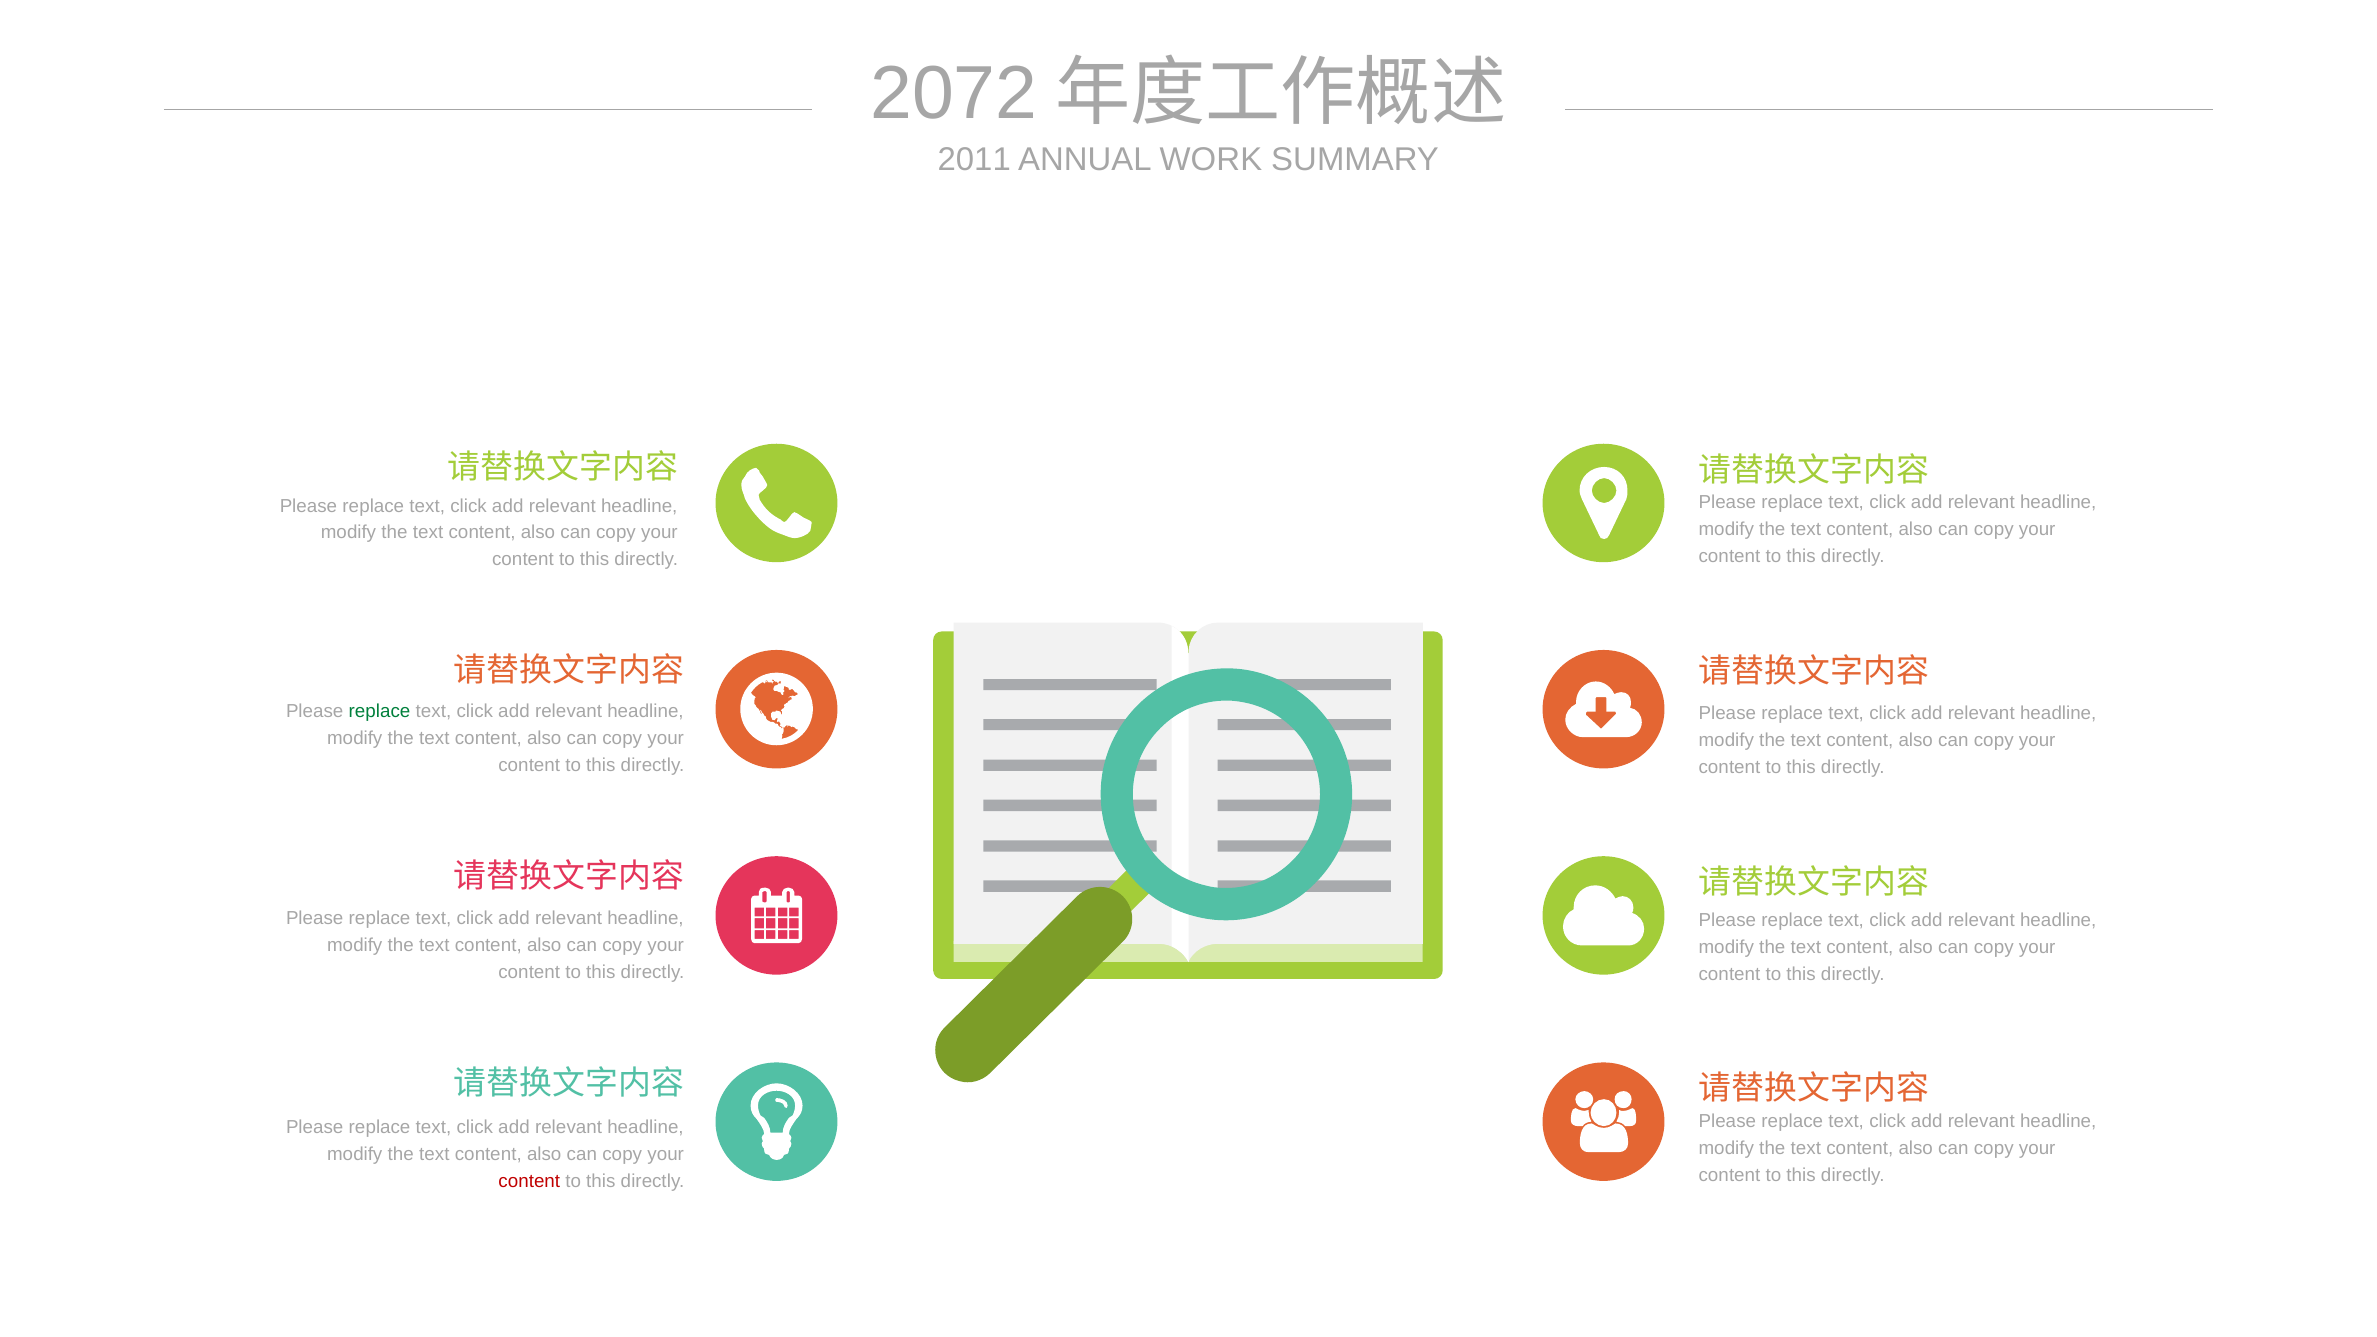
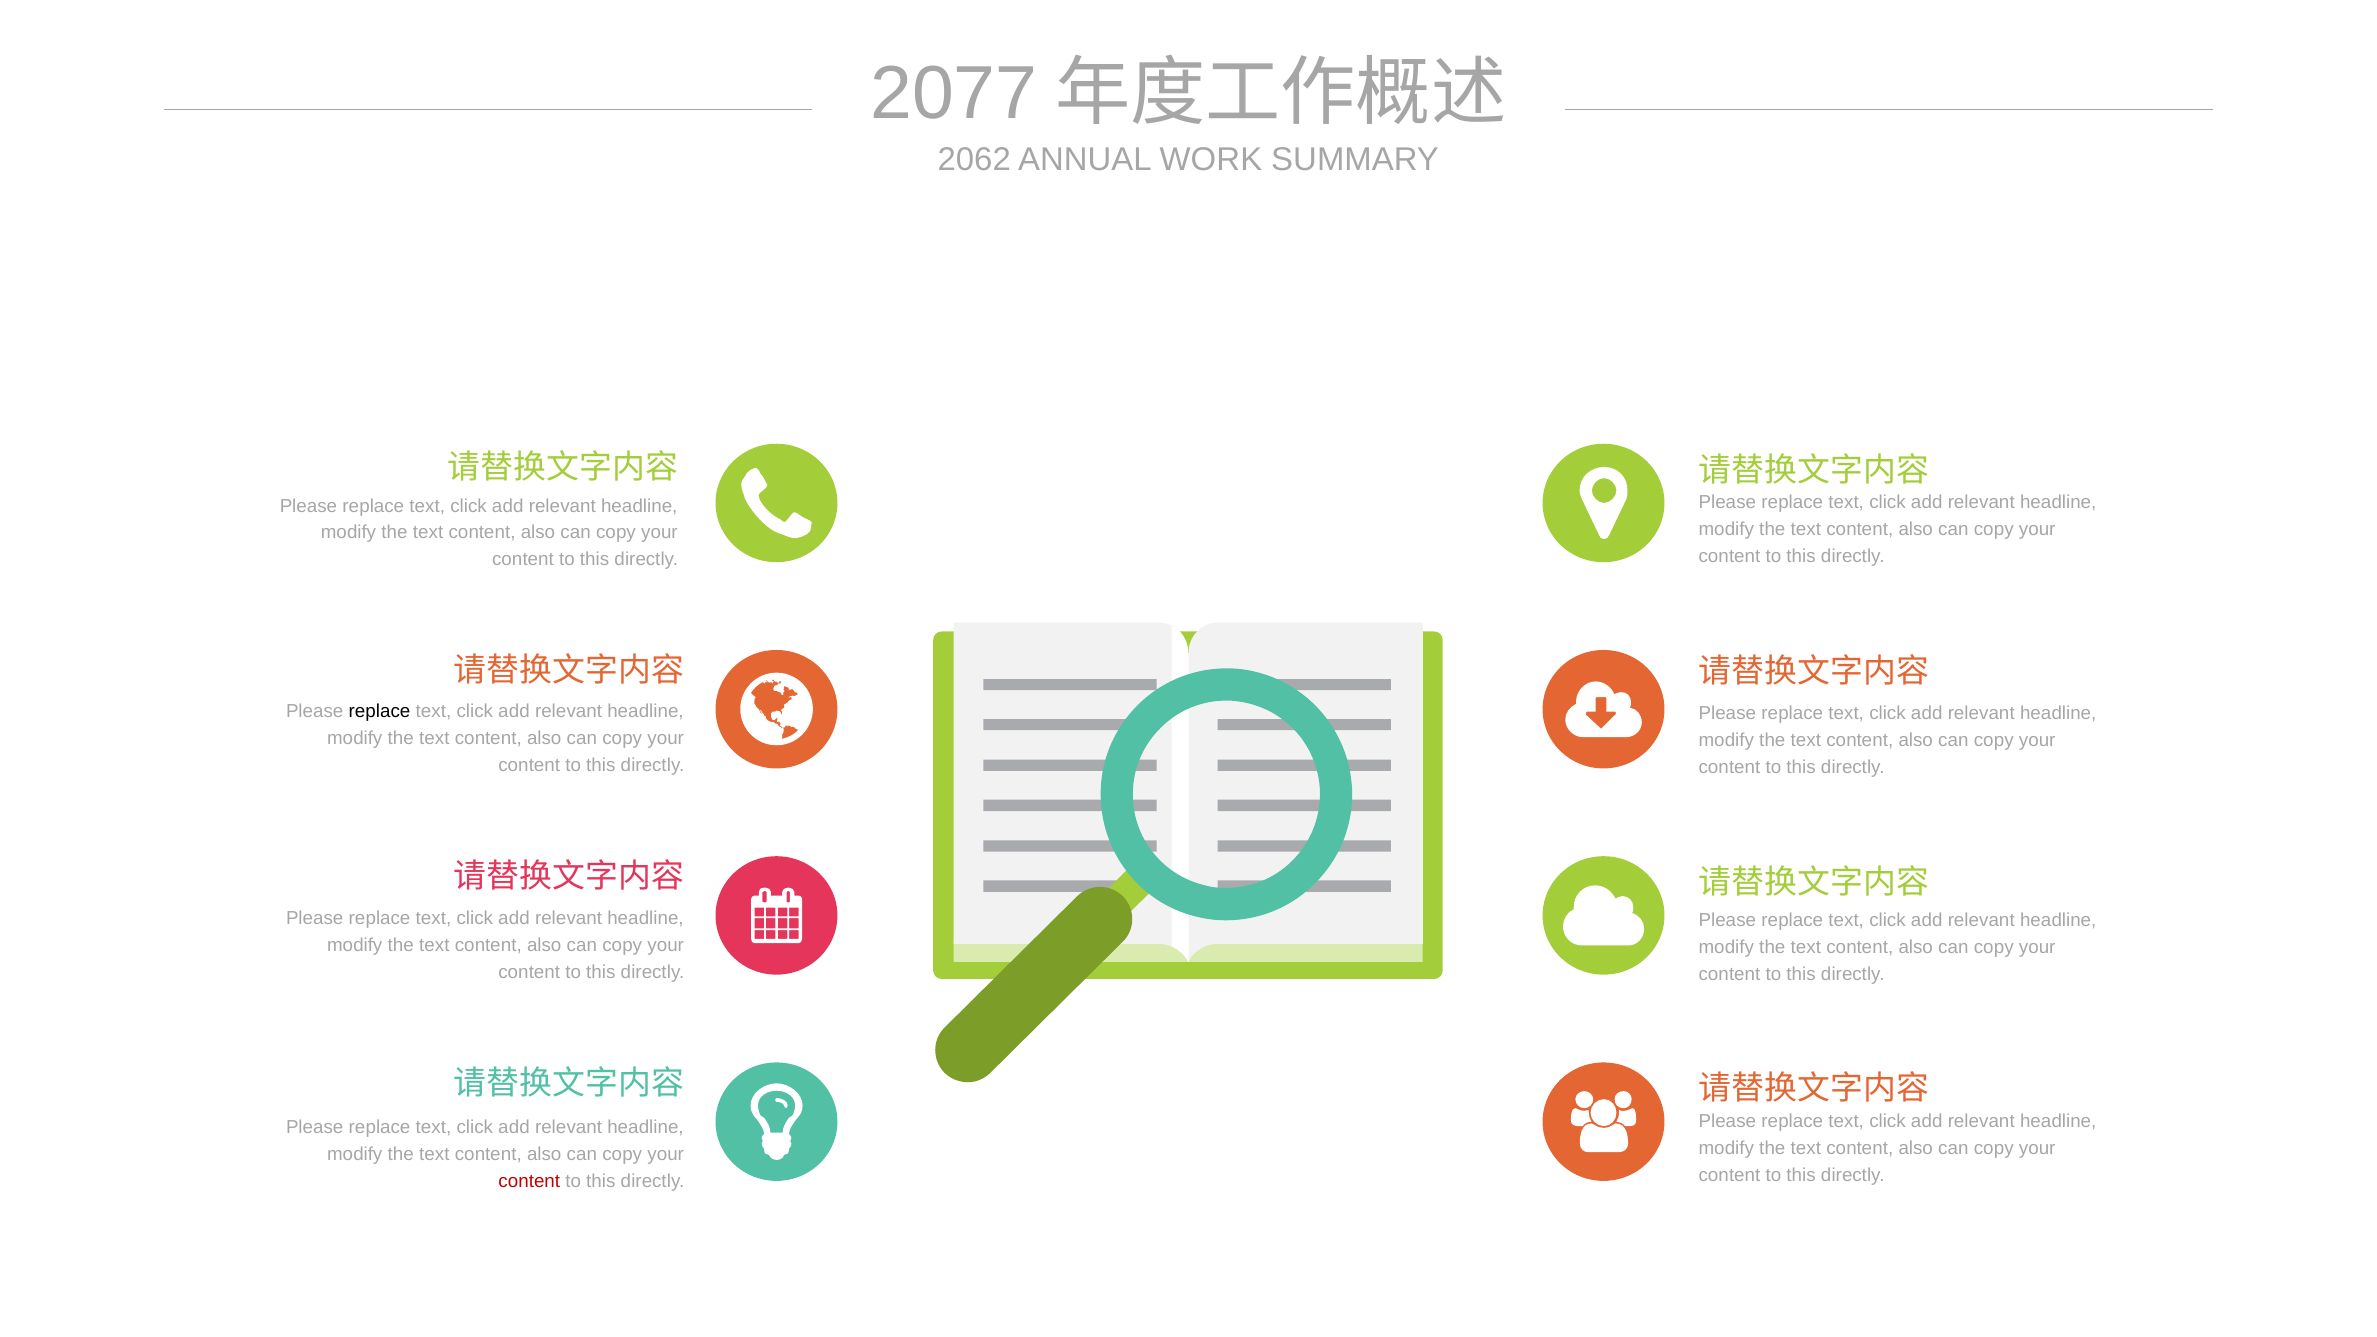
2072: 2072 -> 2077
2011: 2011 -> 2062
replace at (380, 711) colour: green -> black
